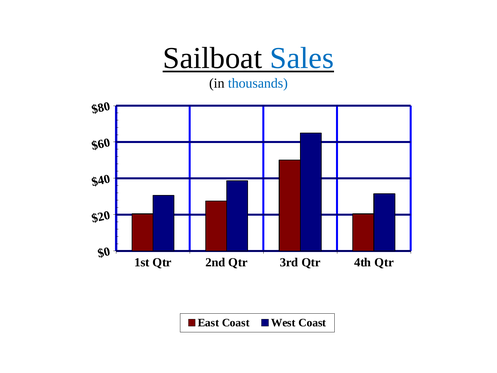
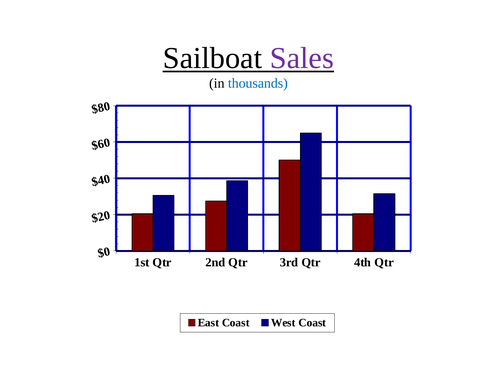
Sales colour: blue -> purple
